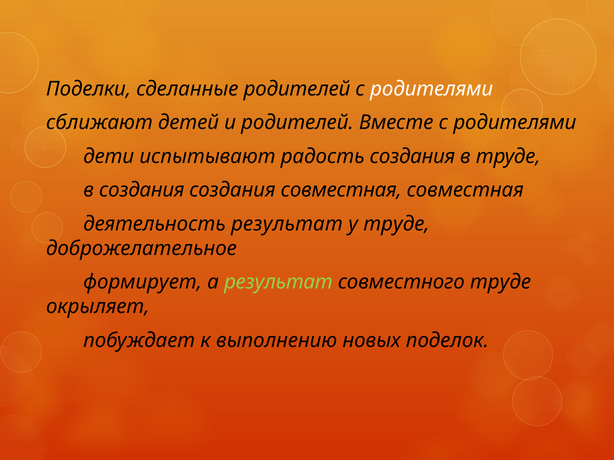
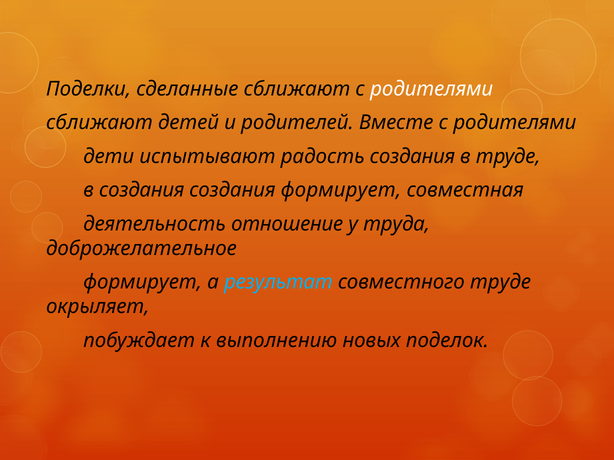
сделанные родителей: родителей -> сближают
создания совместная: совместная -> формирует
деятельность результат: результат -> отношение
у труде: труде -> труда
результат at (278, 282) colour: light green -> light blue
